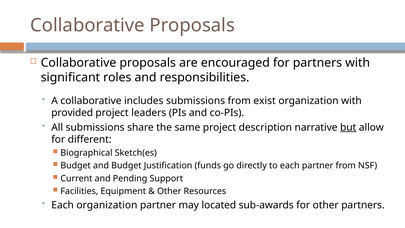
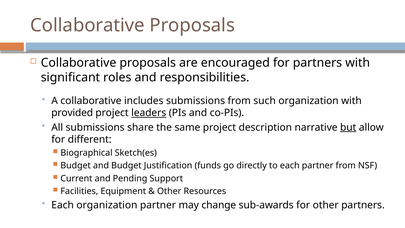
exist: exist -> such
leaders underline: none -> present
located: located -> change
